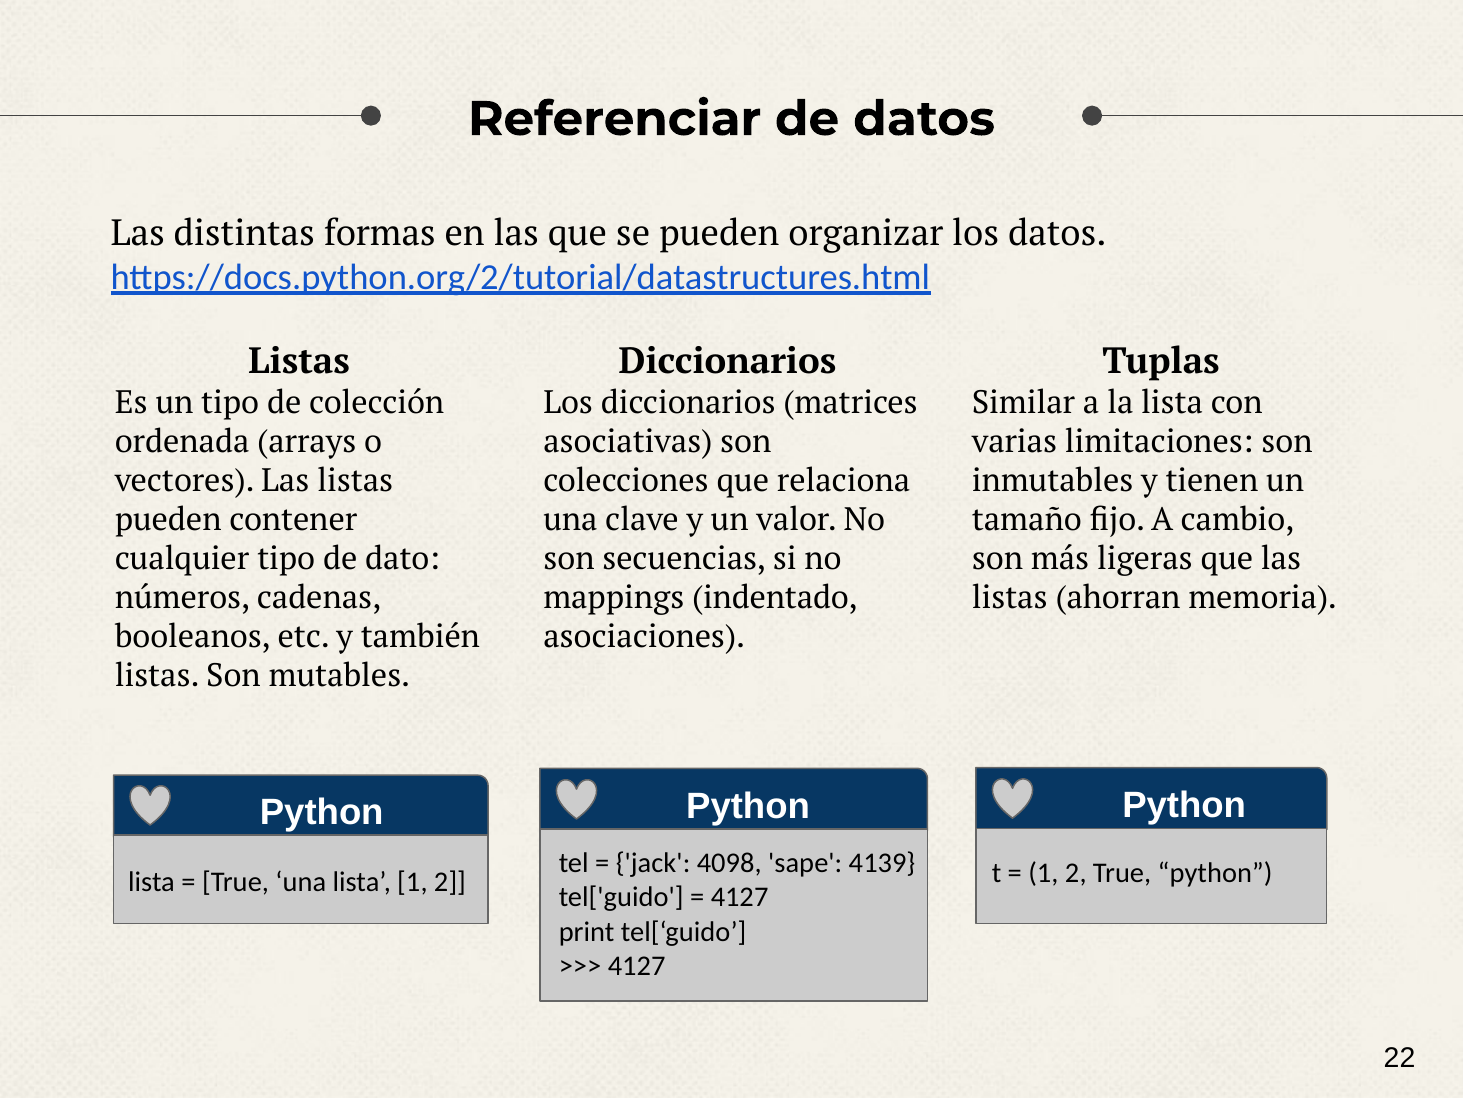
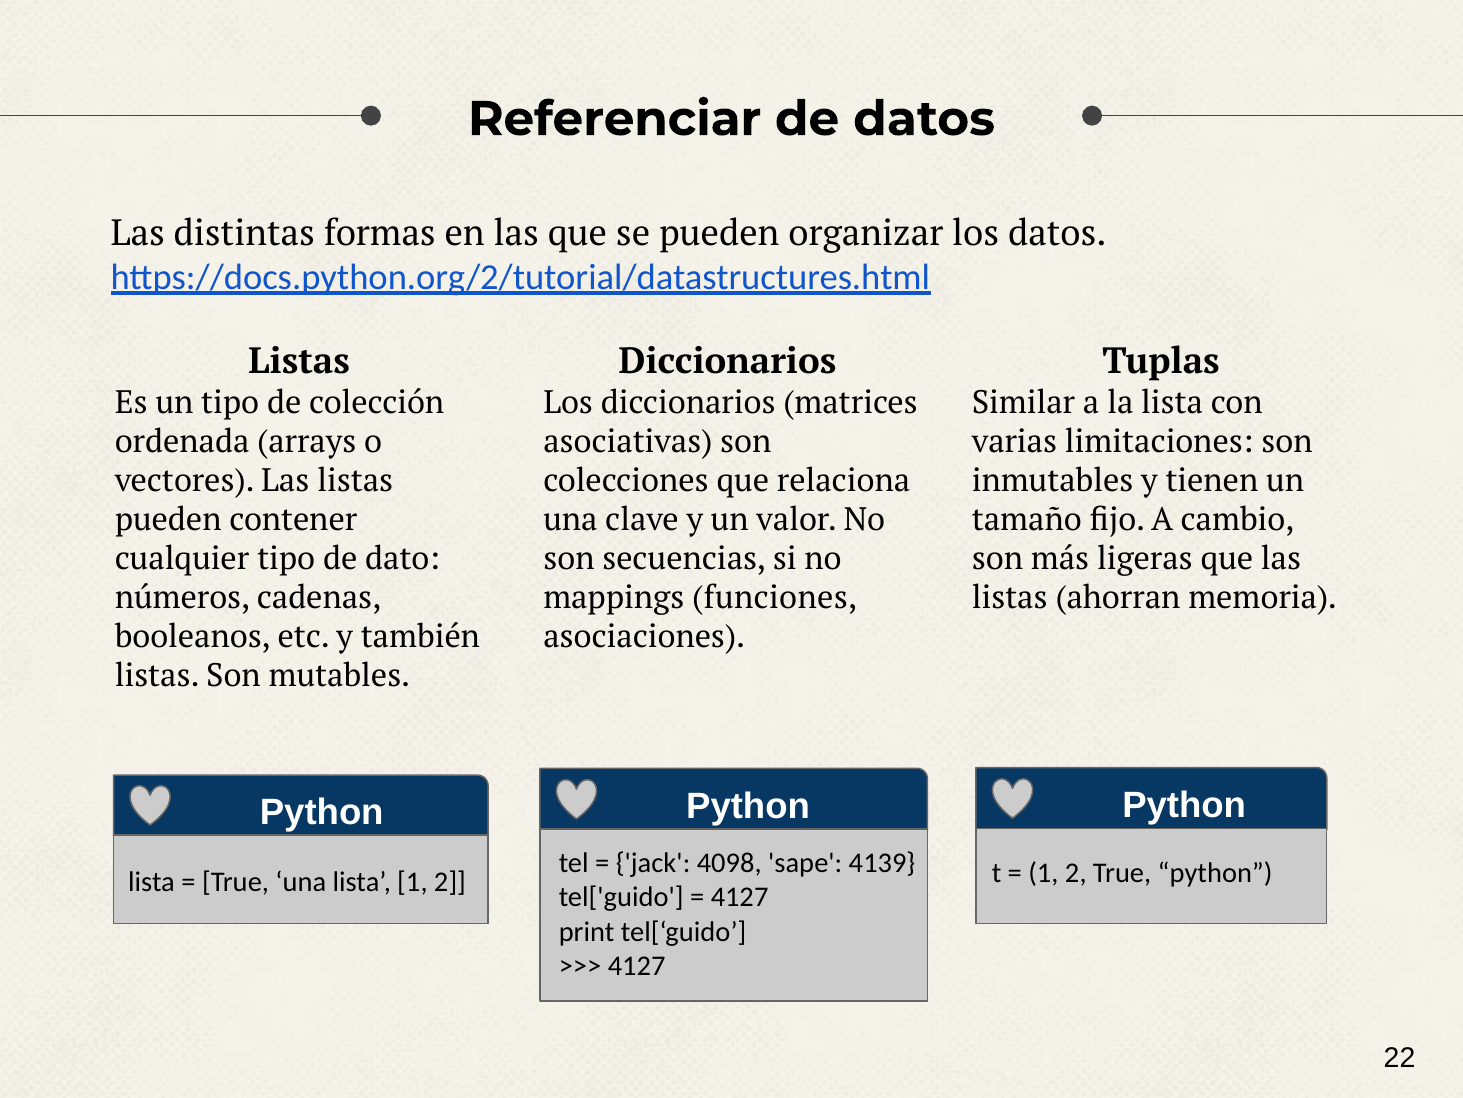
indentado: indentado -> funciones
